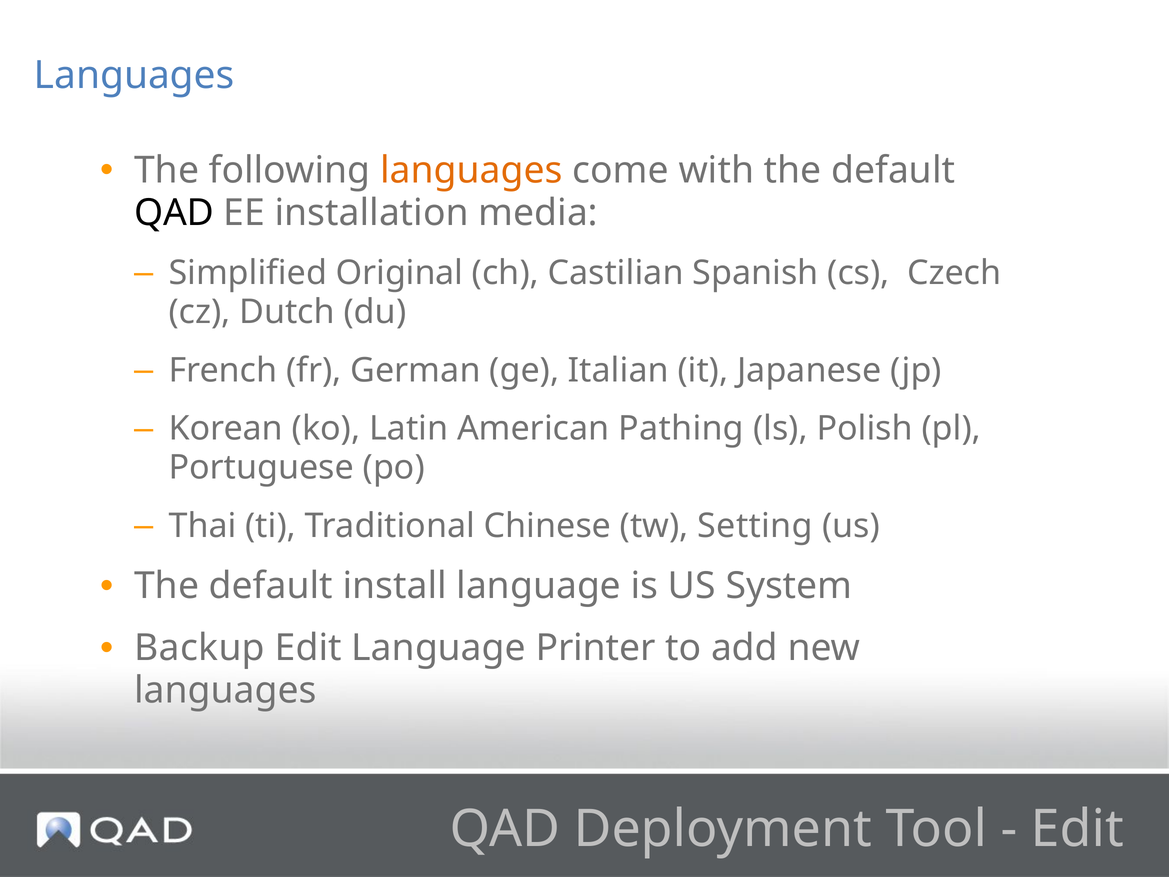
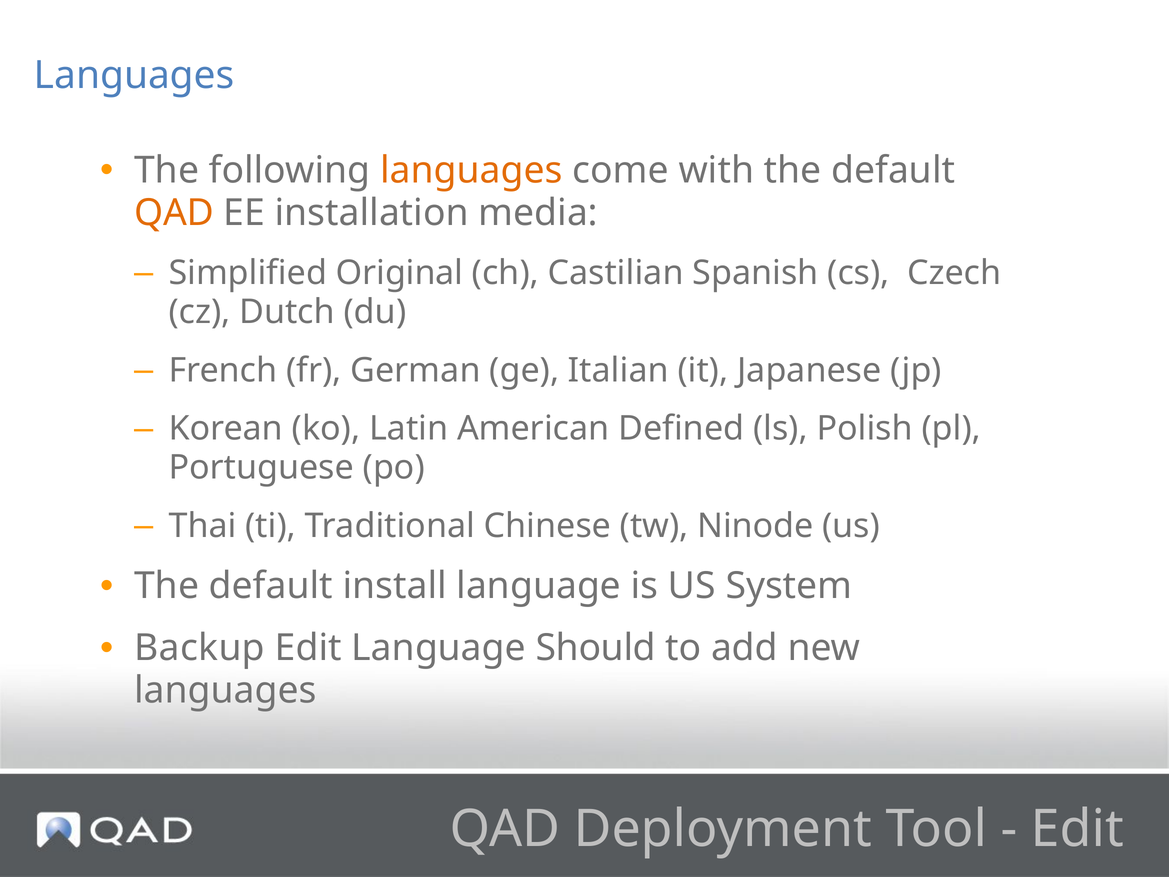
QAD at (174, 213) colour: black -> orange
Pathing: Pathing -> Defined
Setting: Setting -> Ninode
Printer: Printer -> Should
